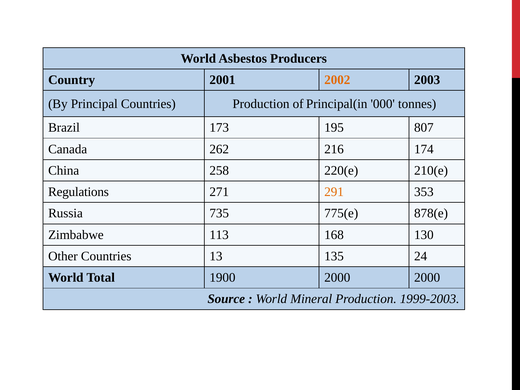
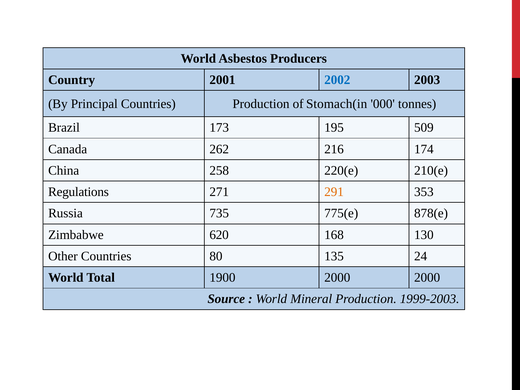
2002 colour: orange -> blue
Principal(in: Principal(in -> Stomach(in
807: 807 -> 509
113: 113 -> 620
13: 13 -> 80
